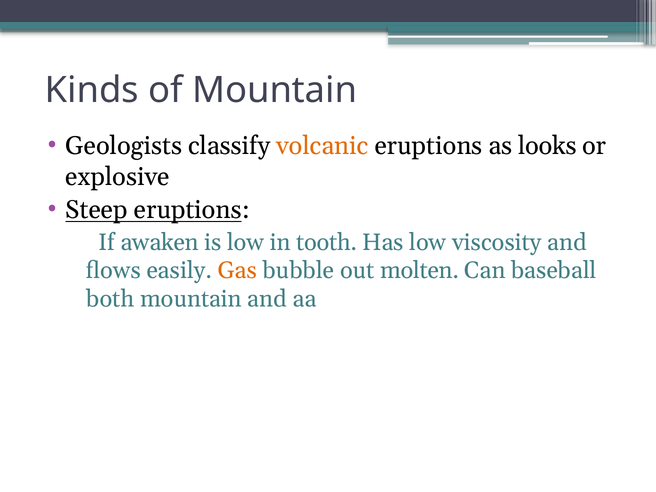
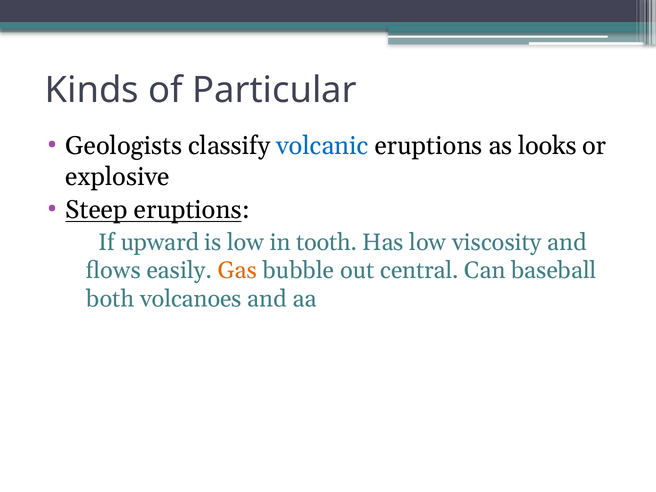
of Mountain: Mountain -> Particular
volcanic colour: orange -> blue
awaken: awaken -> upward
molten: molten -> central
both mountain: mountain -> volcanoes
